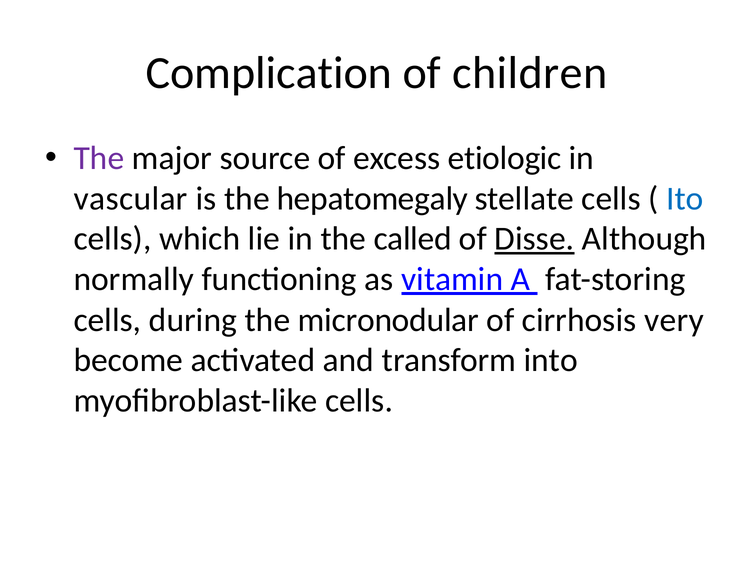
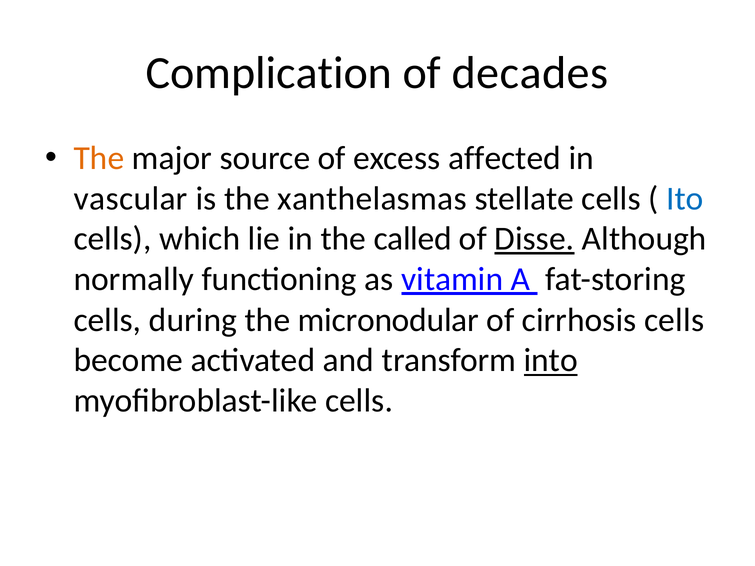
children: children -> decades
The at (99, 158) colour: purple -> orange
etiologic: etiologic -> affected
hepatomegaly: hepatomegaly -> xanthelasmas
cirrhosis very: very -> cells
into underline: none -> present
